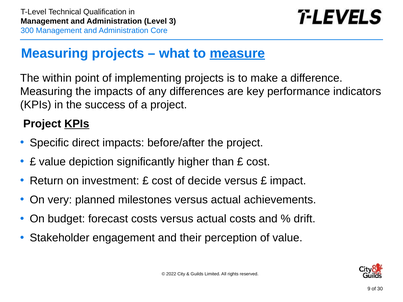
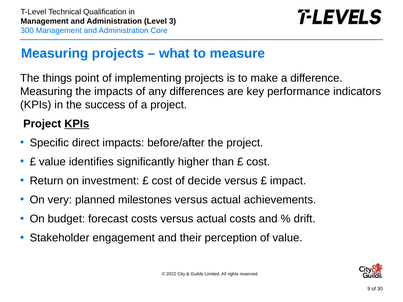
measure underline: present -> none
within: within -> things
depiction: depiction -> identifies
